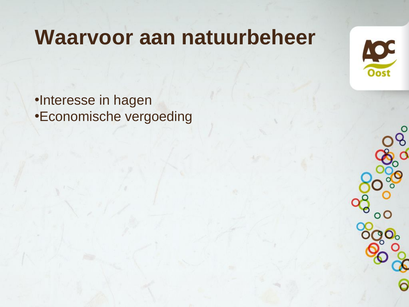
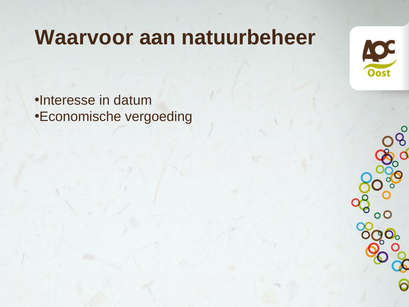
hagen: hagen -> datum
